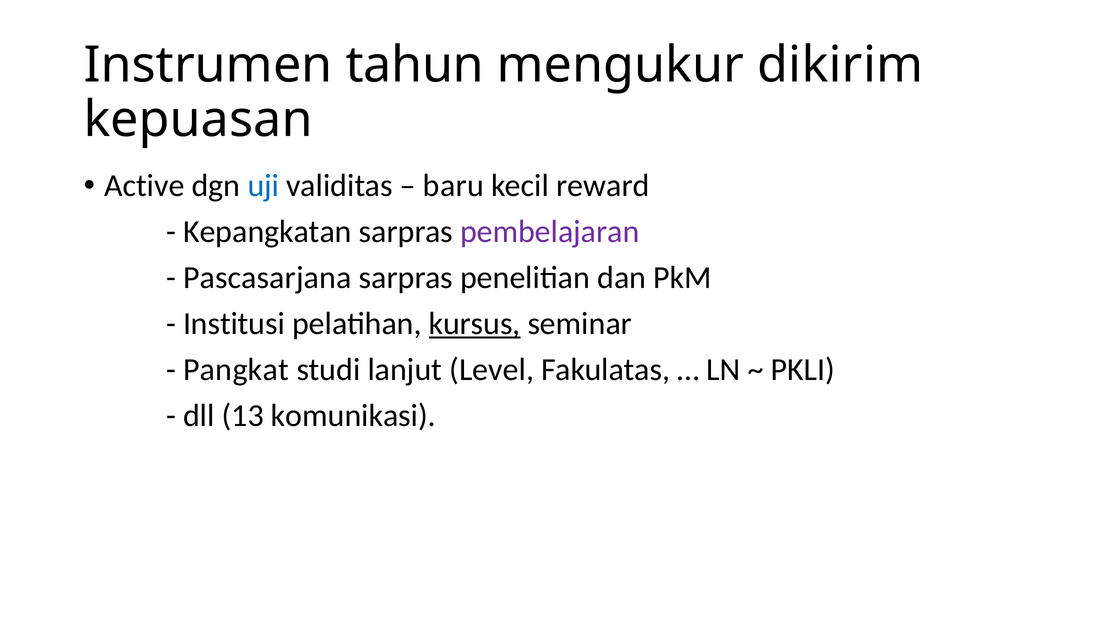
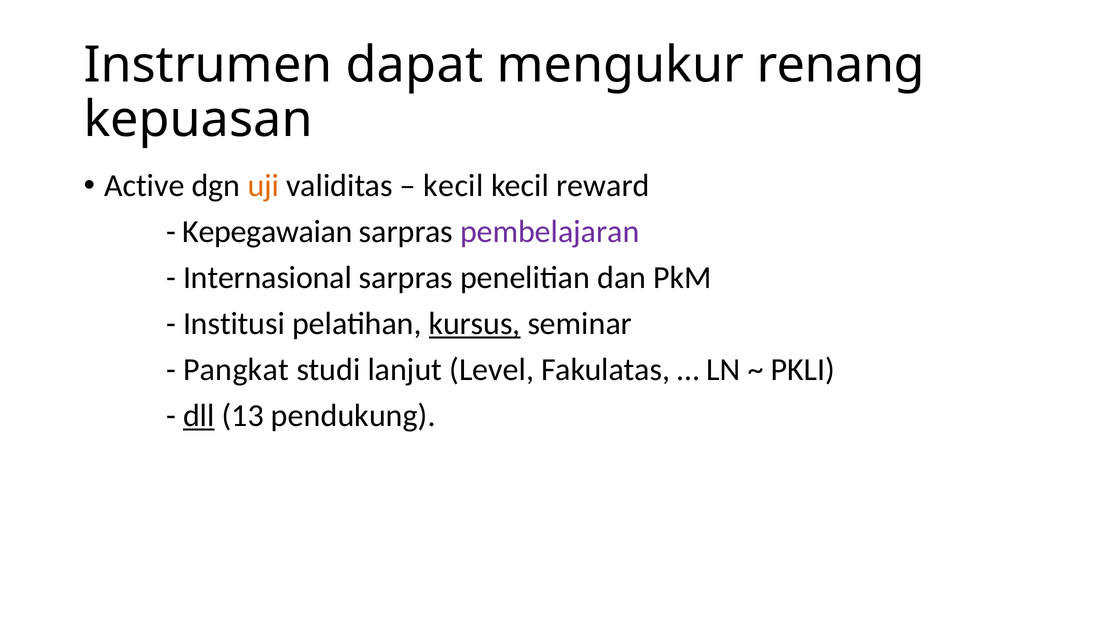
tahun: tahun -> dapat
dikirim: dikirim -> renang
uji colour: blue -> orange
baru at (453, 186): baru -> kecil
Kepangkatan: Kepangkatan -> Kepegawaian
Pascasarjana: Pascasarjana -> Internasional
dll underline: none -> present
komunikasi: komunikasi -> pendukung
